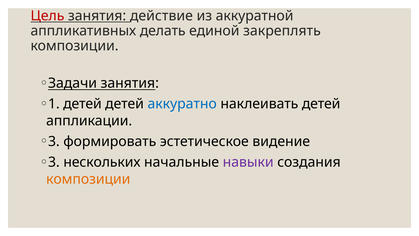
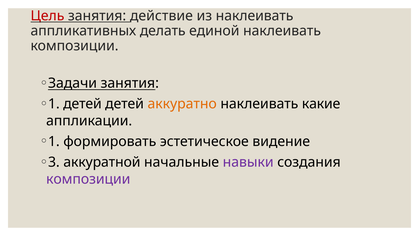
из аккуратной: аккуратной -> наклеивать
единой закреплять: закреплять -> наклеивать
аккуратно colour: blue -> orange
наклеивать детей: детей -> какие
3 at (54, 141): 3 -> 1
нескольких: нескольких -> аккуратной
композиции at (88, 179) colour: orange -> purple
